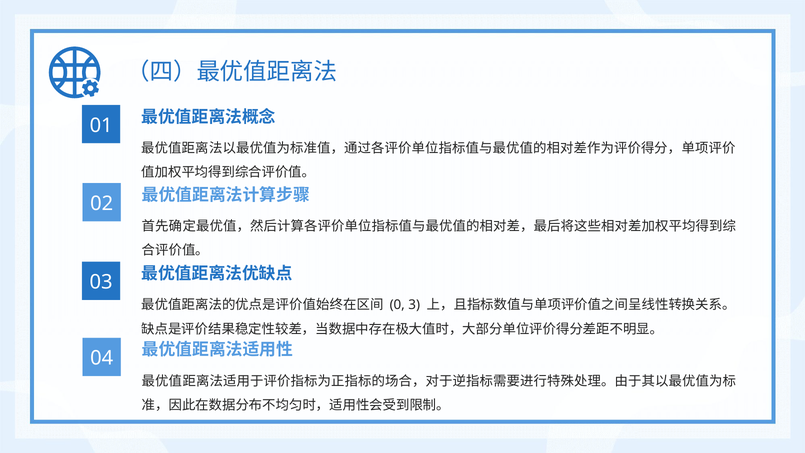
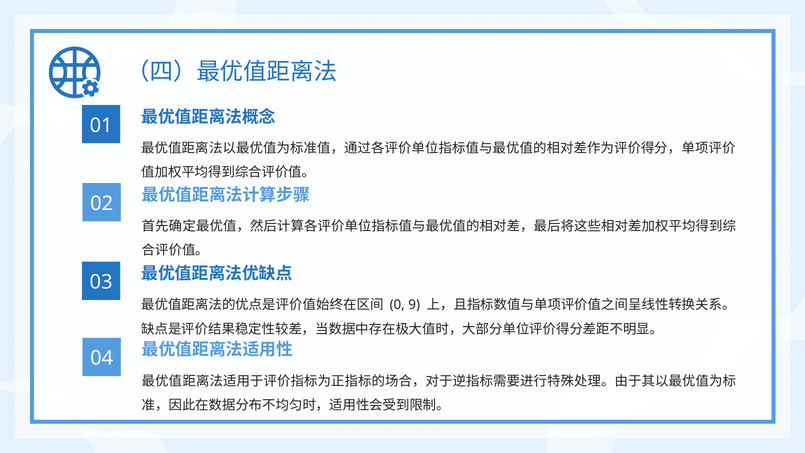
3: 3 -> 9
